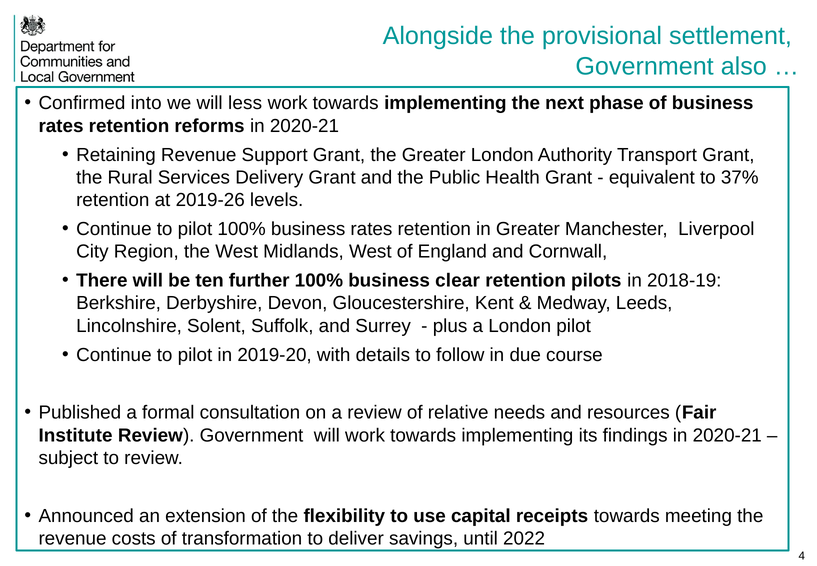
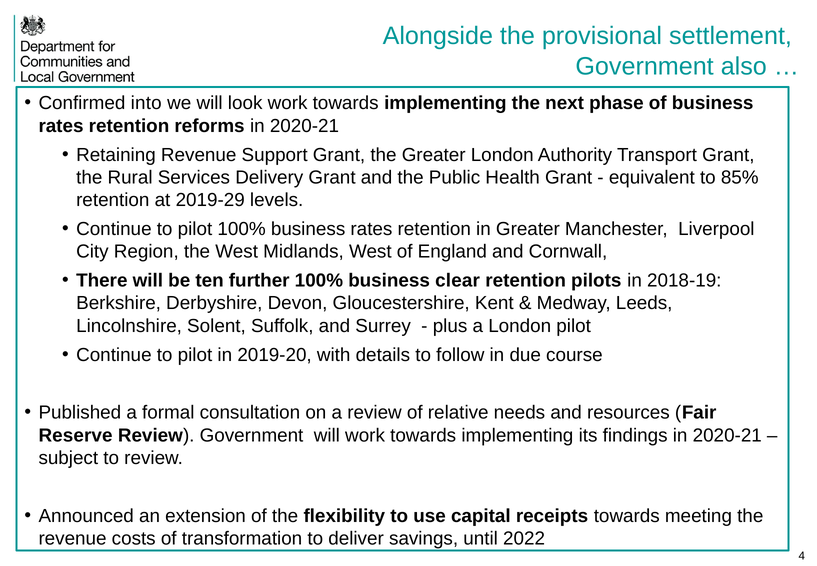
less: less -> look
37%: 37% -> 85%
2019-26: 2019-26 -> 2019-29
Institute: Institute -> Reserve
